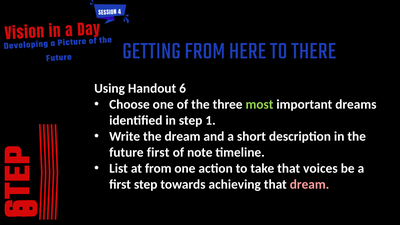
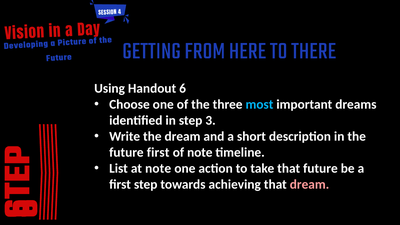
most colour: light green -> light blue
1: 1 -> 3
at from: from -> note
that voices: voices -> future
